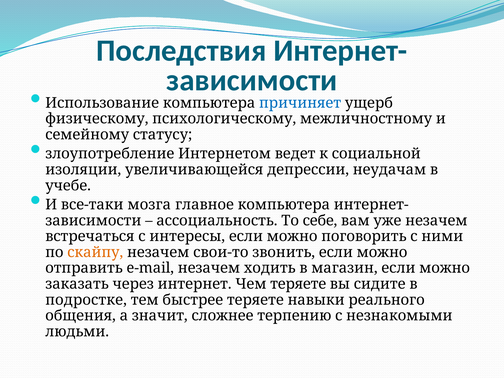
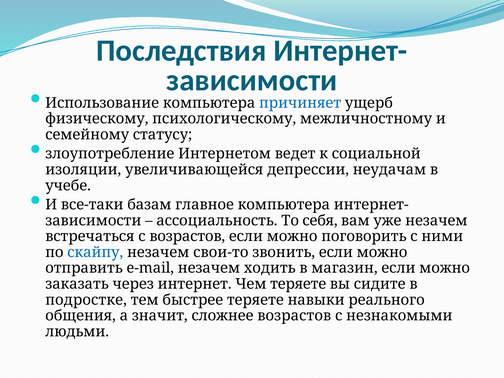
мозга: мозга -> базам
себе: себе -> себя
с интересы: интересы -> возрастов
скайпу colour: orange -> blue
сложнее терпению: терпению -> возрастов
